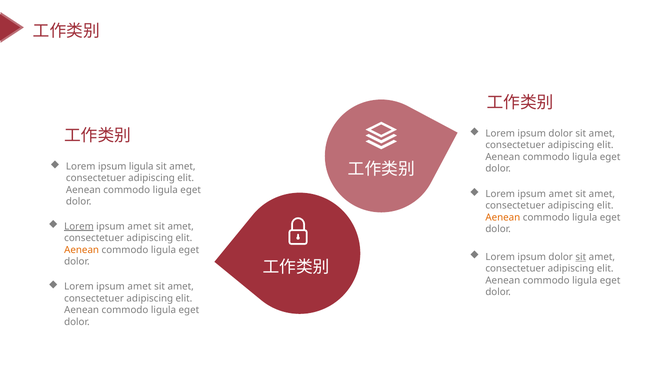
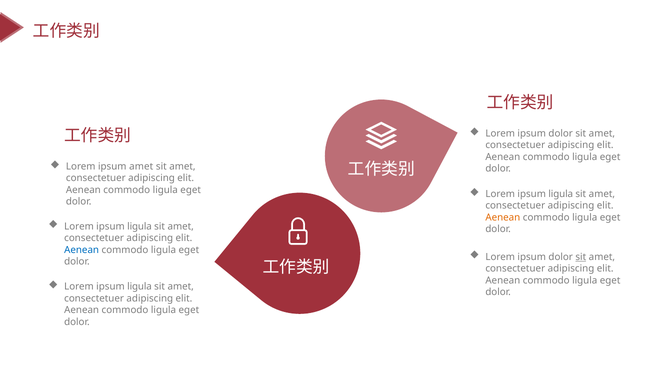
ipsum ligula: ligula -> amet
amet at (561, 194): amet -> ligula
Lorem at (79, 226) underline: present -> none
amet at (139, 226): amet -> ligula
Aenean at (82, 250) colour: orange -> blue
amet at (139, 287): amet -> ligula
